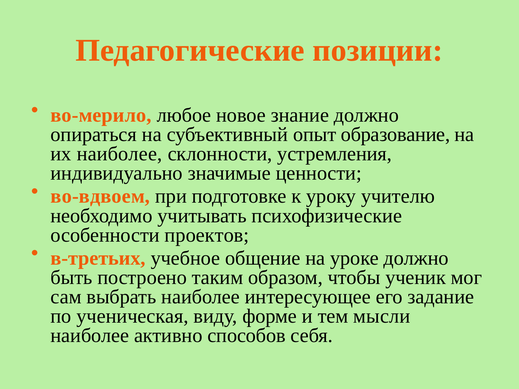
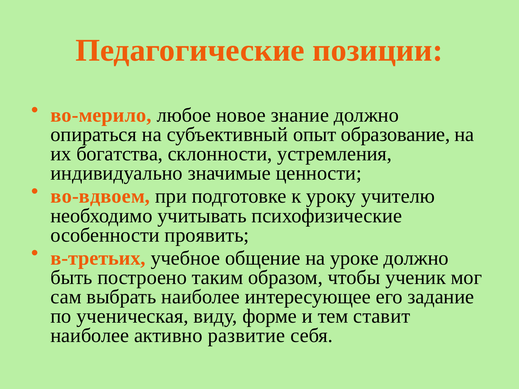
их наиболее: наиболее -> богатства
проектов: проектов -> проявить
мысли: мысли -> ставит
способов: способов -> развитие
